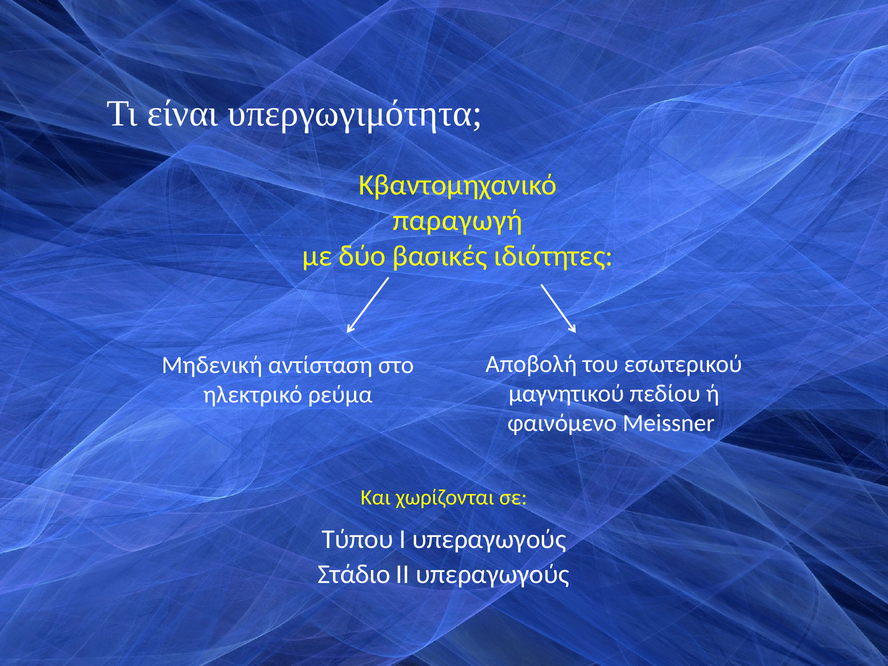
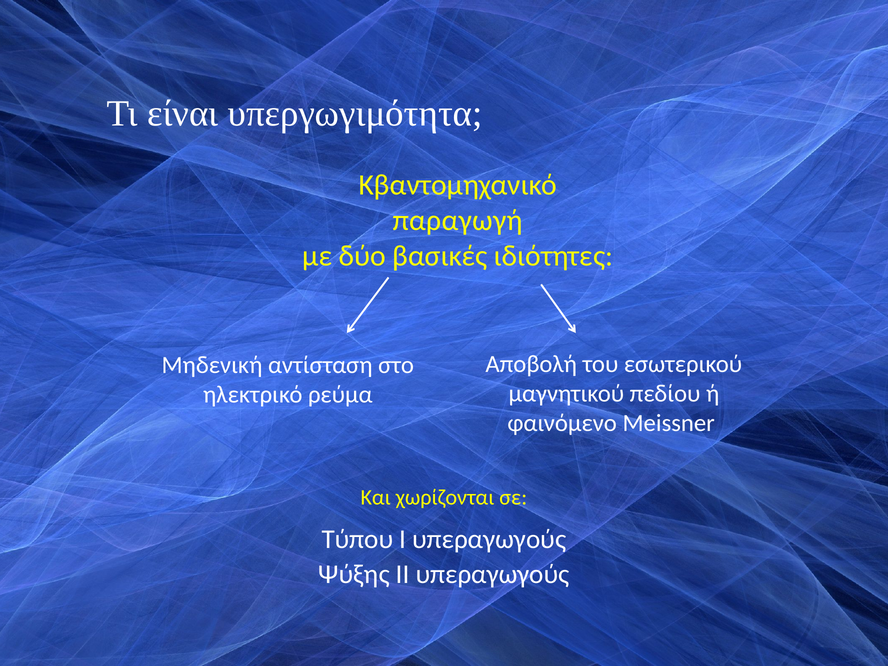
Στάδιο: Στάδιο -> Ψύξης
